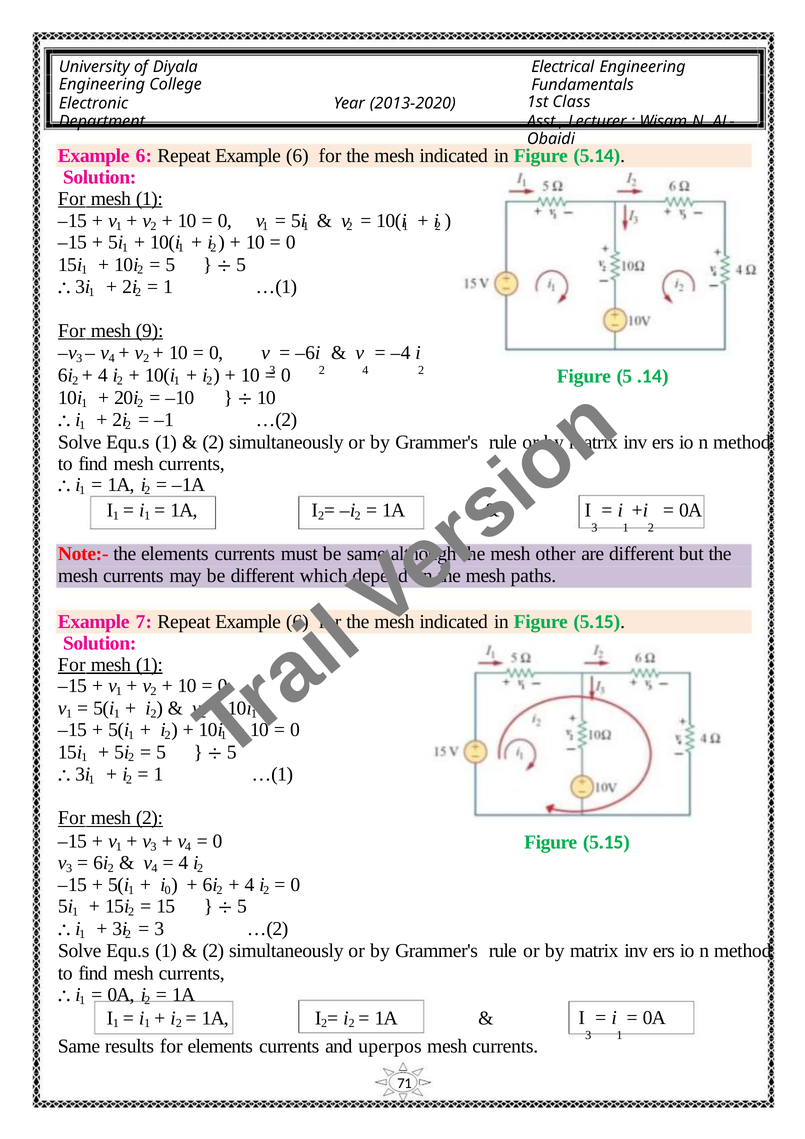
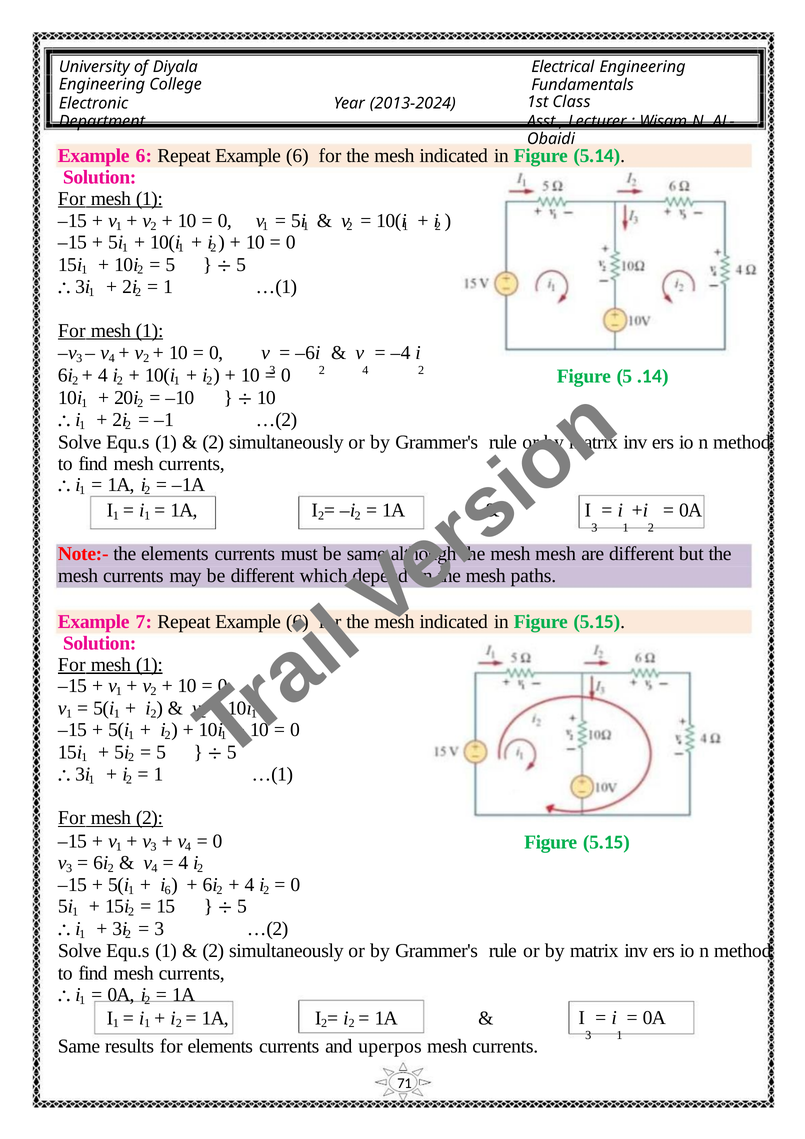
2013-2020: 2013-2020 -> 2013-2024
9 at (150, 331): 9 -> 1
other at (556, 554): other -> mesh
1 0: 0 -> 6
